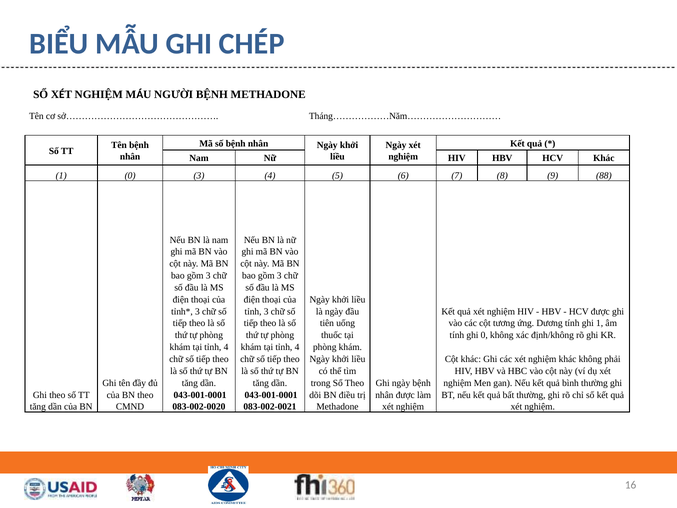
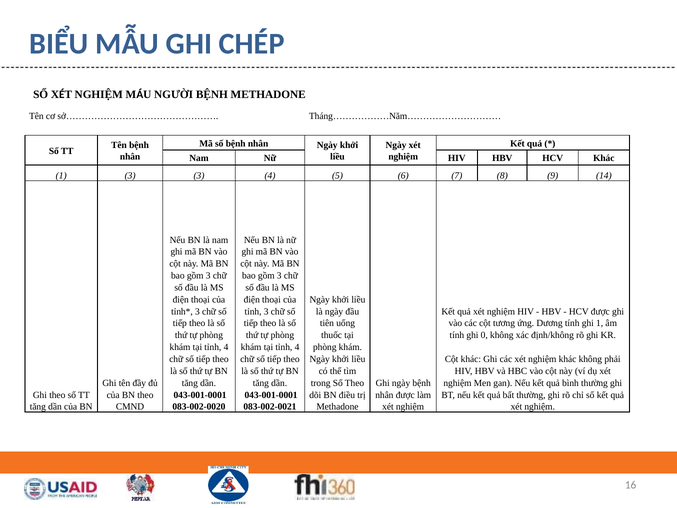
1 0: 0 -> 3
88: 88 -> 14
